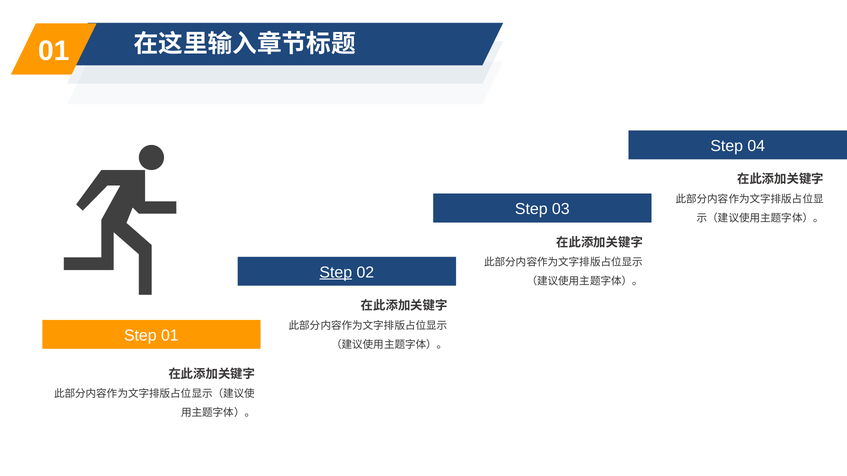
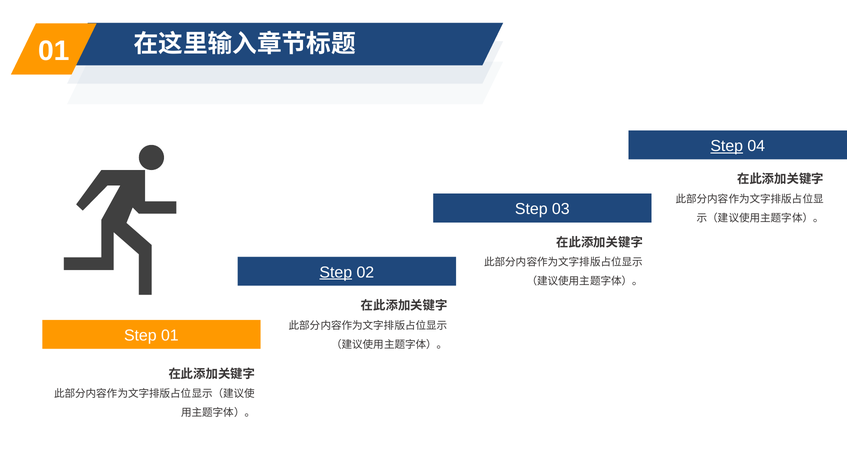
Step at (727, 146) underline: none -> present
